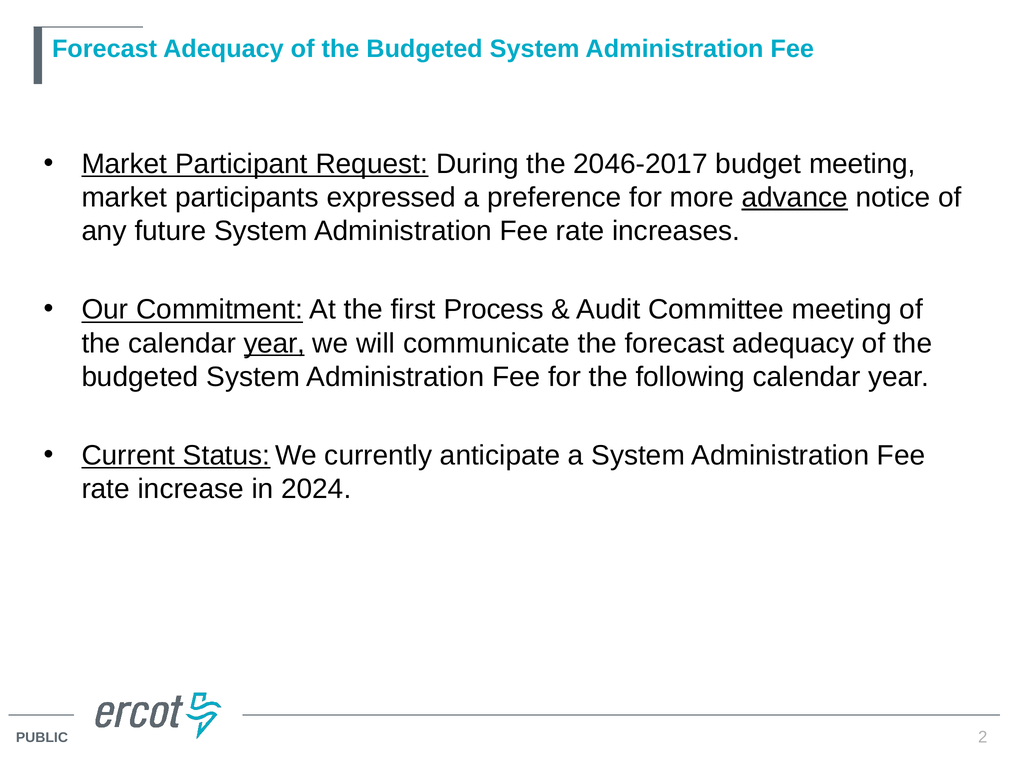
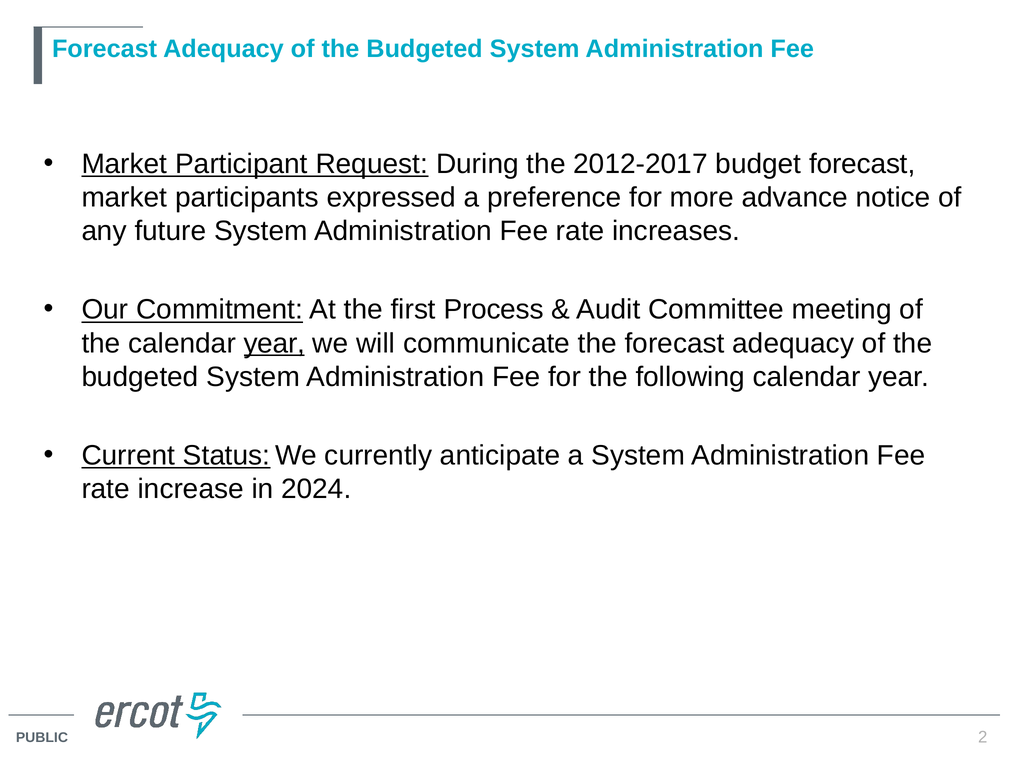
2046-2017: 2046-2017 -> 2012-2017
budget meeting: meeting -> forecast
advance underline: present -> none
